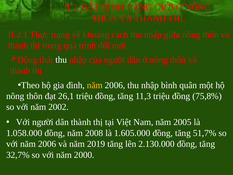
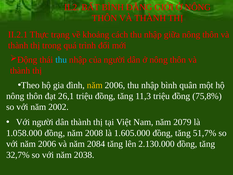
thu at (61, 60) colour: white -> light blue
2005: 2005 -> 2079
2019: 2019 -> 2084
2000: 2000 -> 2038
